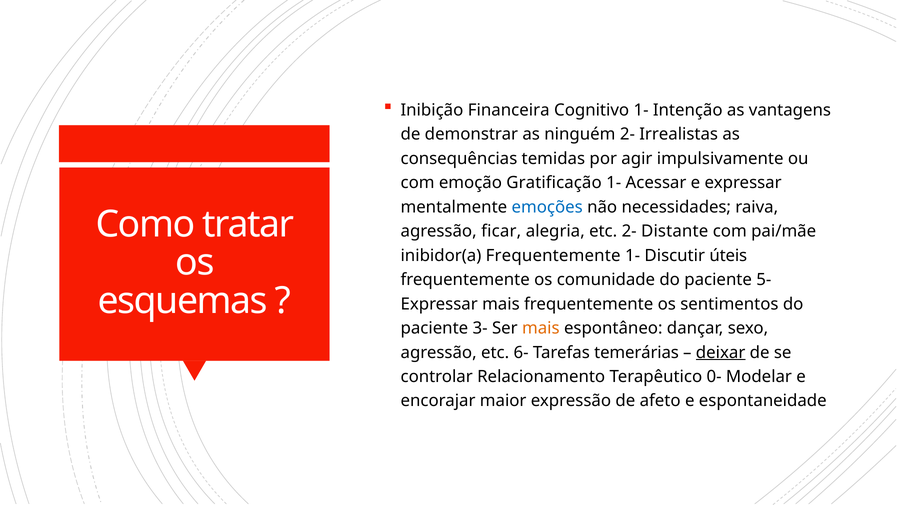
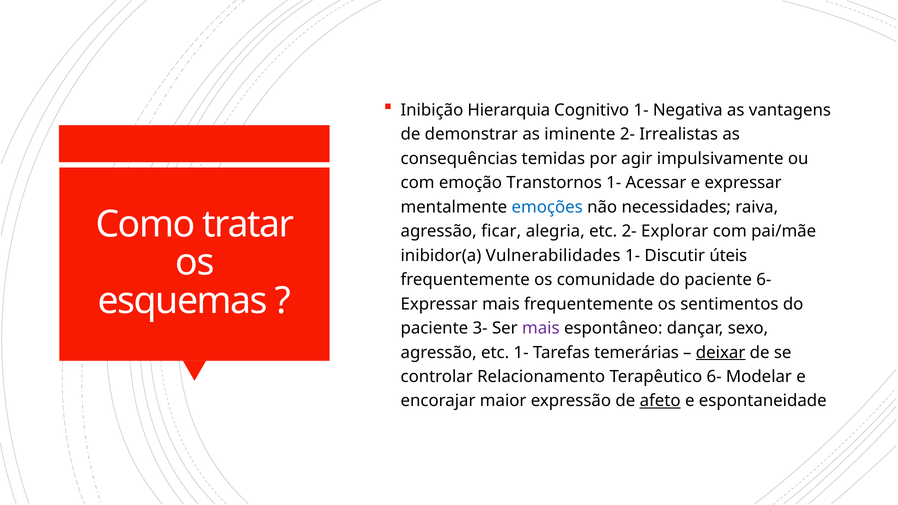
Financeira: Financeira -> Hierarquia
Intenção: Intenção -> Negativa
ninguém: ninguém -> iminente
Gratificação: Gratificação -> Transtornos
Distante: Distante -> Explorar
inibidor(a Frequentemente: Frequentemente -> Vulnerabilidades
paciente 5-: 5- -> 6-
mais at (541, 328) colour: orange -> purple
etc 6-: 6- -> 1-
Terapêutico 0-: 0- -> 6-
afeto underline: none -> present
